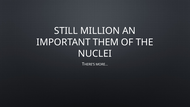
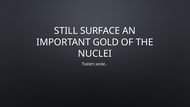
MILLION: MILLION -> SURFACE
THEM: THEM -> GOLD
